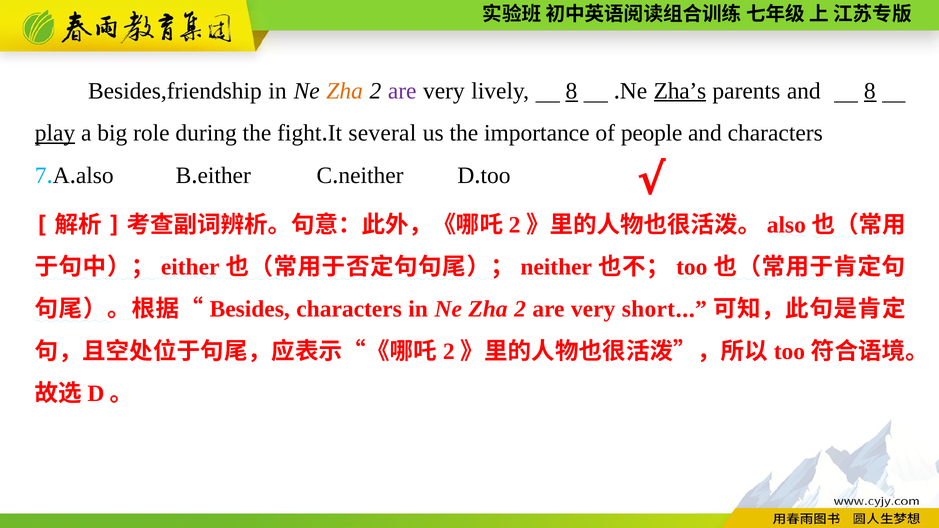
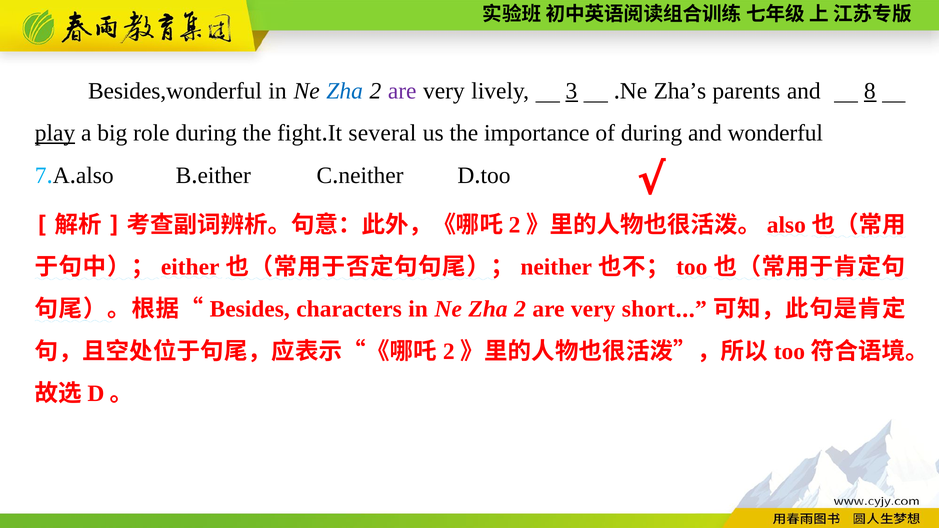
Besides,friendship: Besides,friendship -> Besides,wonderful
Zha at (345, 91) colour: orange -> blue
lively 8: 8 -> 3
Zha’s underline: present -> none
of people: people -> during
and characters: characters -> wonderful
